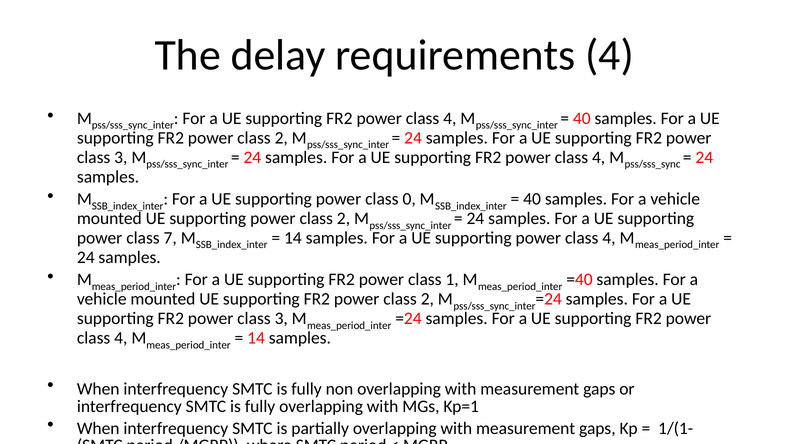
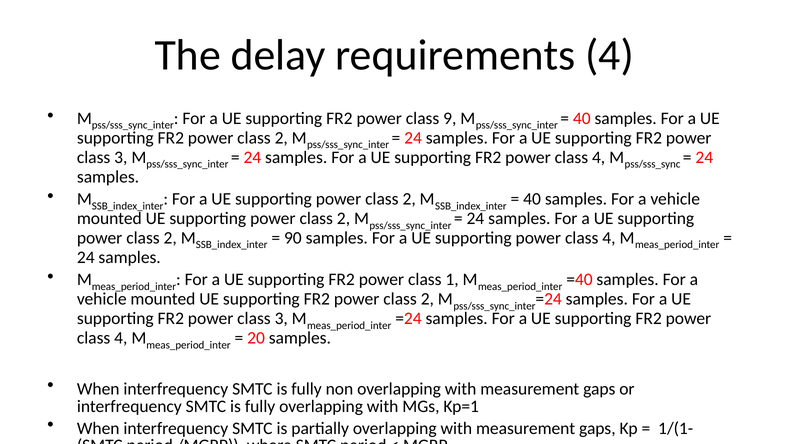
4 at (450, 118): 4 -> 9
0 at (409, 199): 0 -> 2
7 at (170, 238): 7 -> 2
14 at (293, 238): 14 -> 90
14 at (256, 338): 14 -> 20
